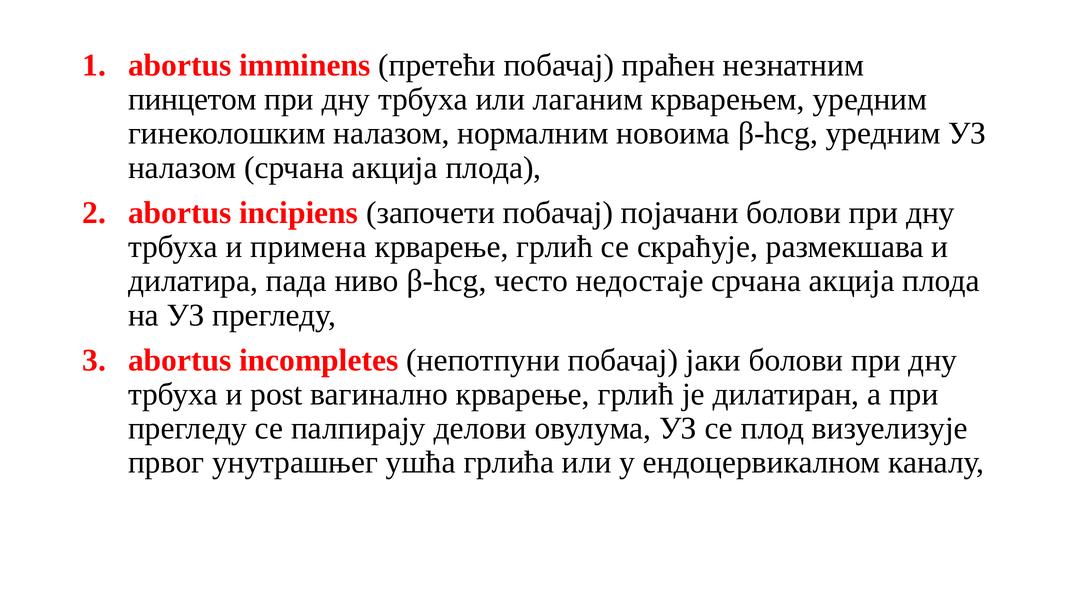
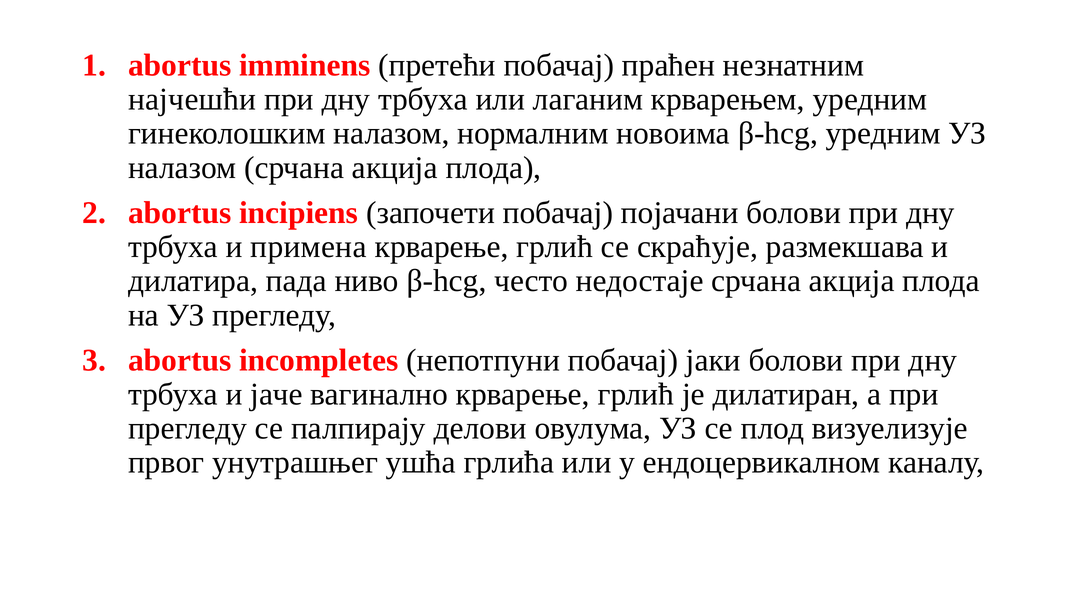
пинцетом: пинцетом -> најчешћи
post: post -> јаче
